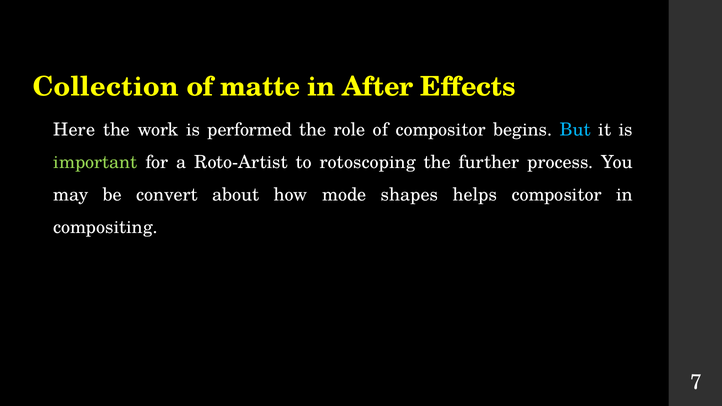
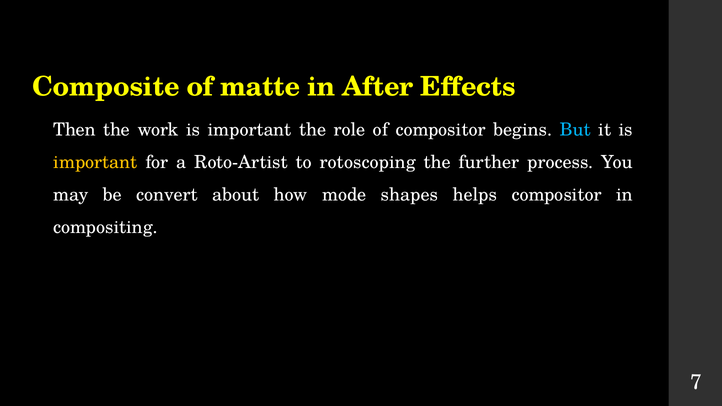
Collection: Collection -> Composite
Here: Here -> Then
work is performed: performed -> important
important at (95, 163) colour: light green -> yellow
